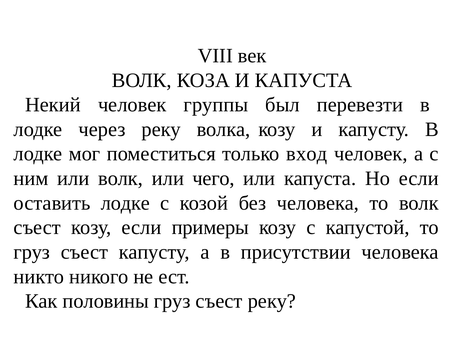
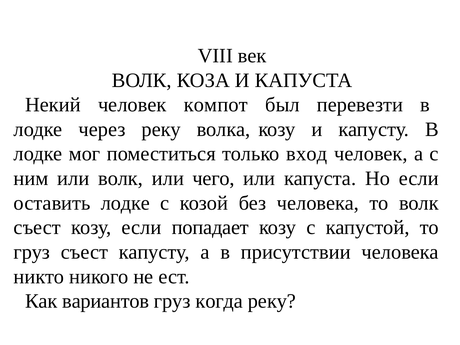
группы: группы -> компот
примеры: примеры -> попадает
половины: половины -> вариантов
съест at (219, 301): съест -> когда
